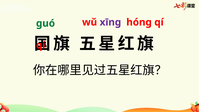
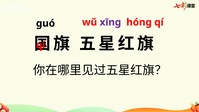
ɡuó colour: green -> black
